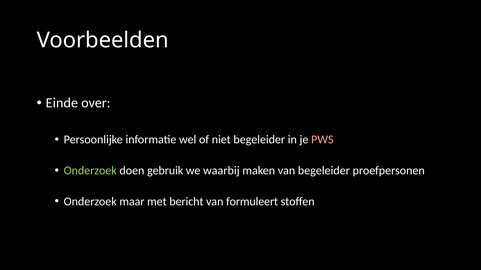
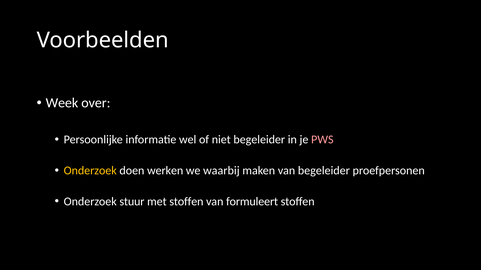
Einde: Einde -> Week
Onderzoek at (90, 171) colour: light green -> yellow
gebruik: gebruik -> werken
maar: maar -> stuur
met bericht: bericht -> stoffen
